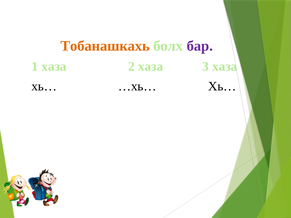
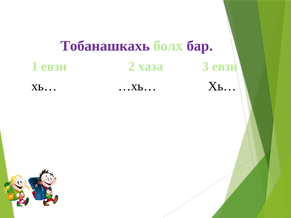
Тобанашкахь colour: orange -> purple
1 хаза: хаза -> евзи
3 хаза: хаза -> евзи
